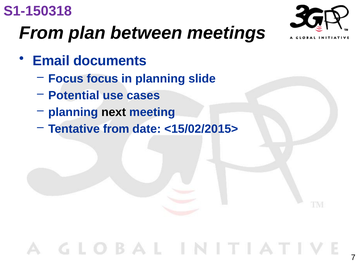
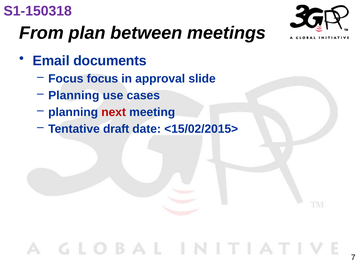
in planning: planning -> approval
Potential at (74, 95): Potential -> Planning
next colour: black -> red
Tentative from: from -> draft
